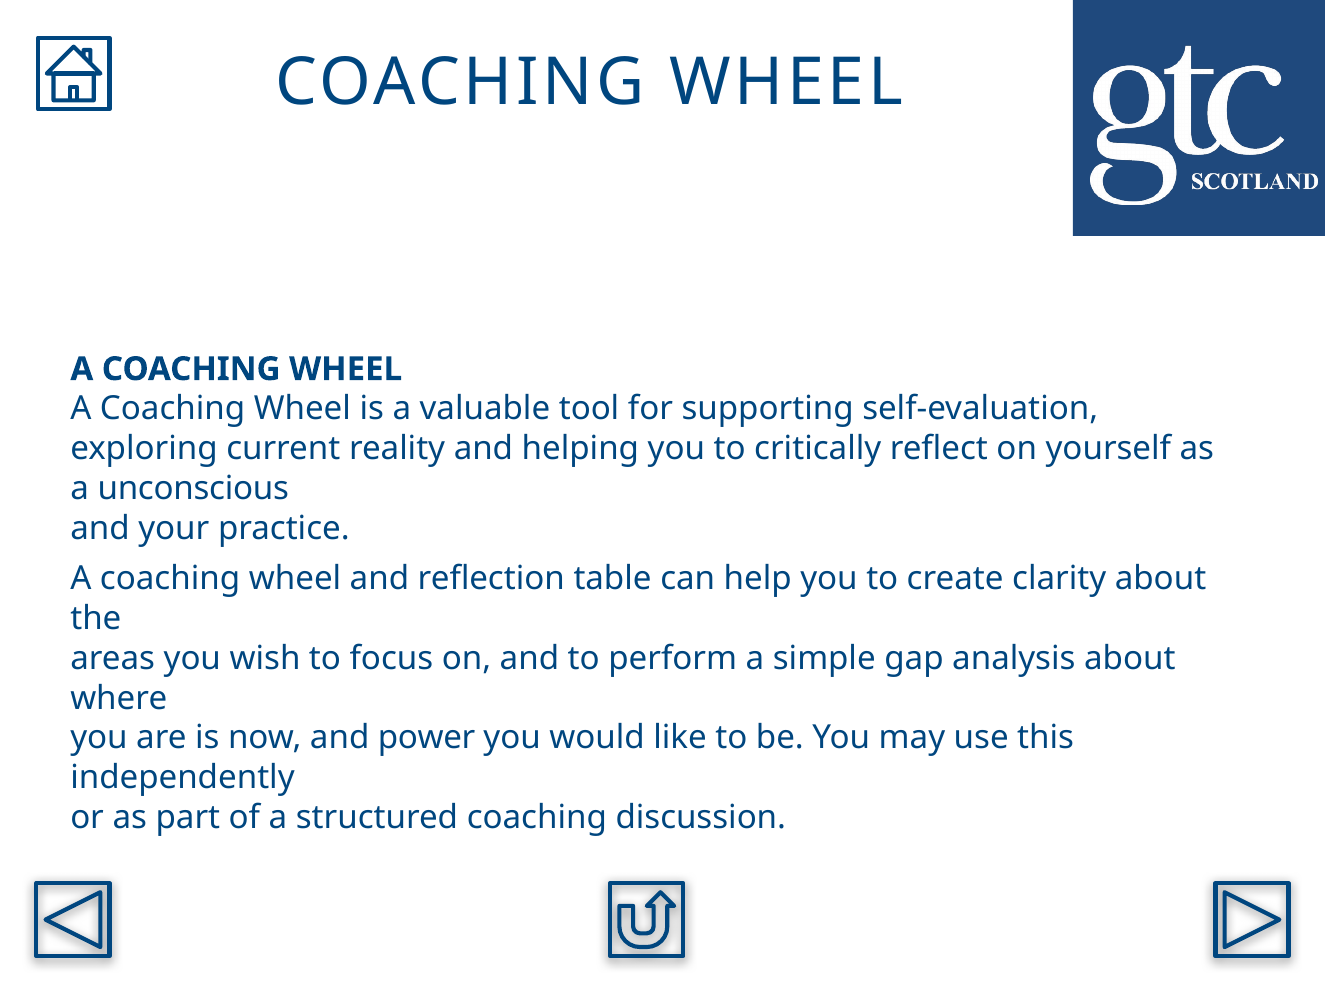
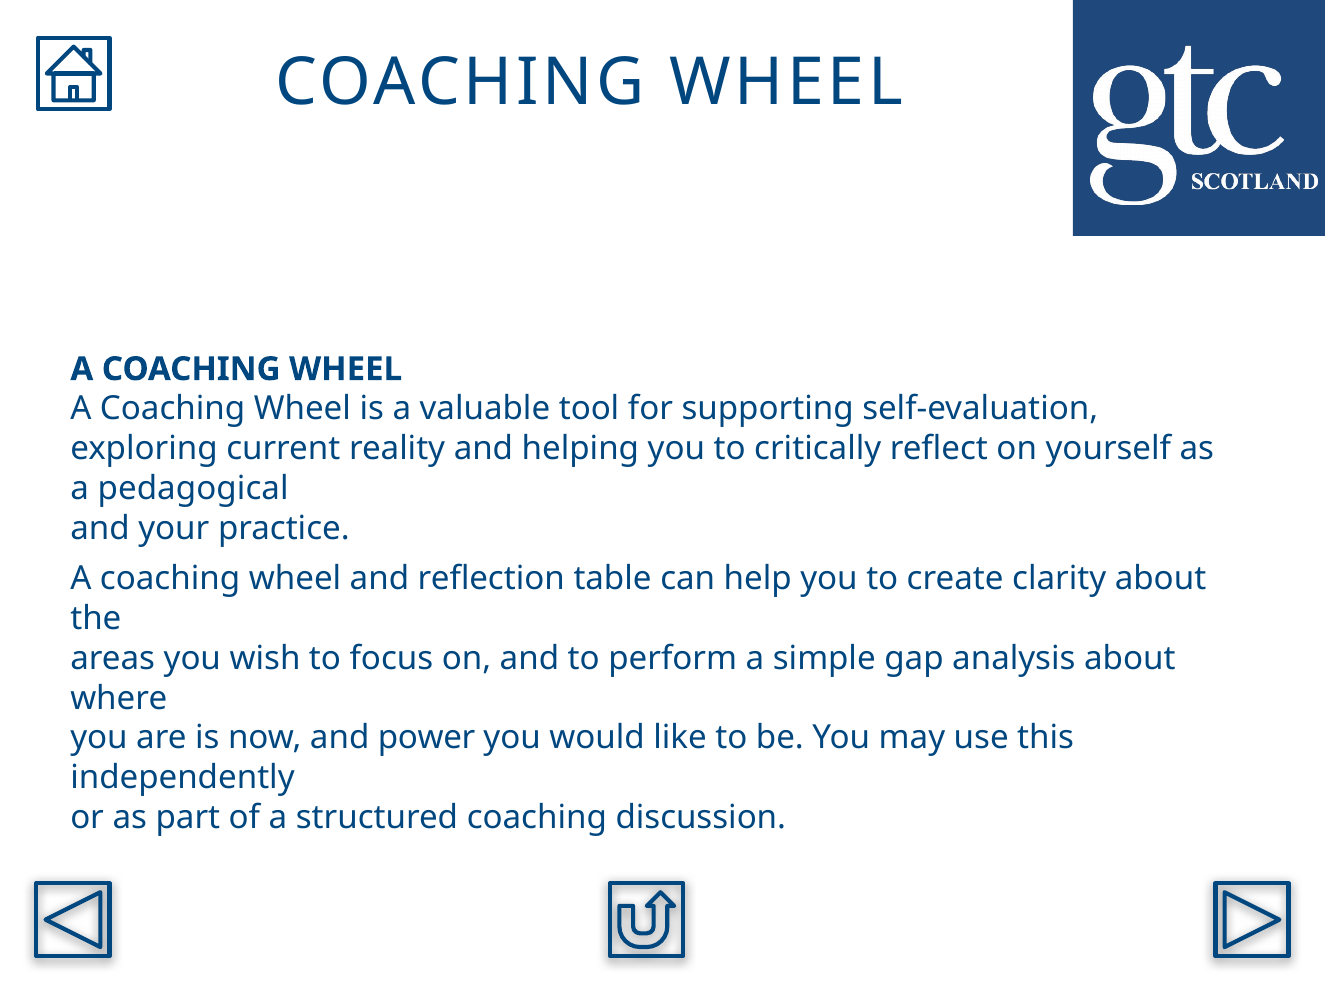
unconscious: unconscious -> pedagogical
